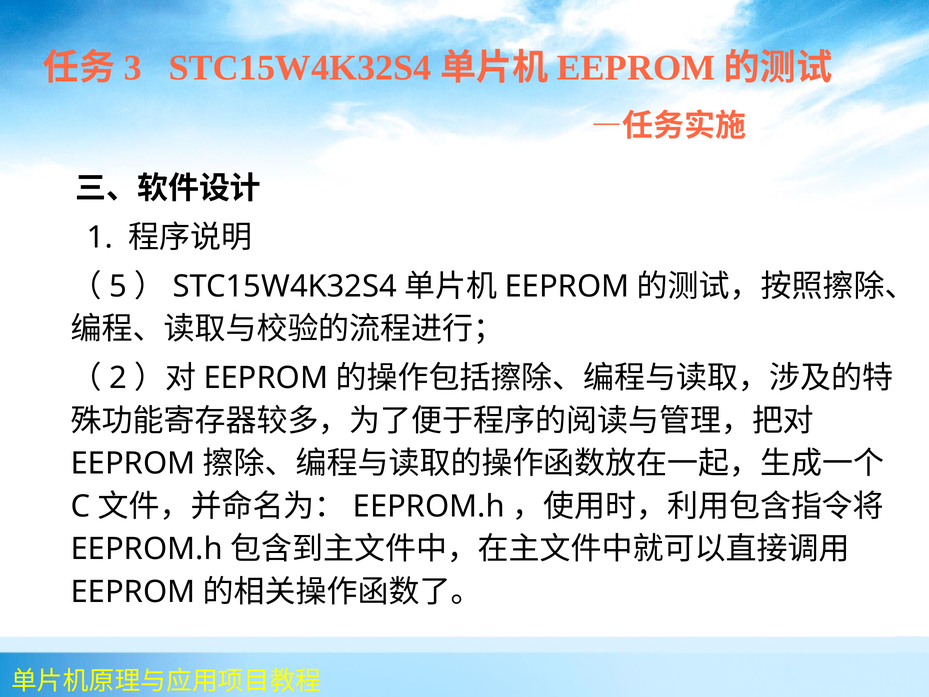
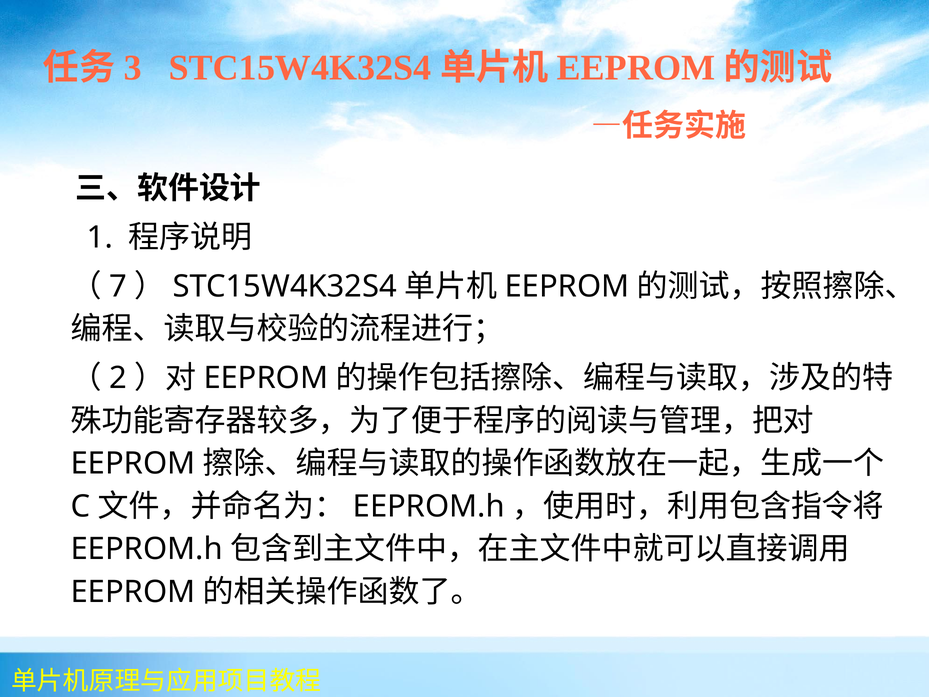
5: 5 -> 7
